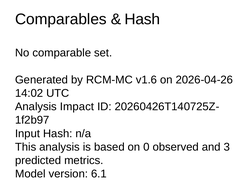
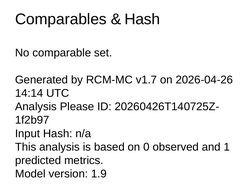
v1.6: v1.6 -> v1.7
14:02: 14:02 -> 14:14
Impact: Impact -> Please
3: 3 -> 1
6.1: 6.1 -> 1.9
